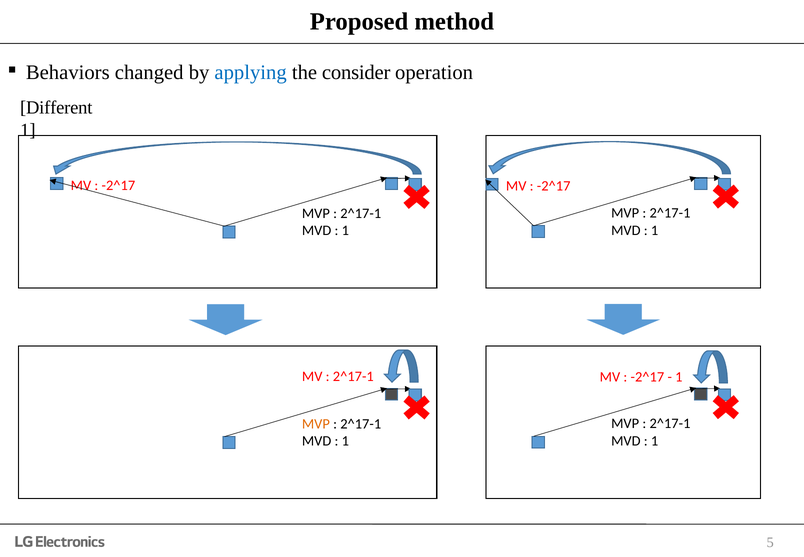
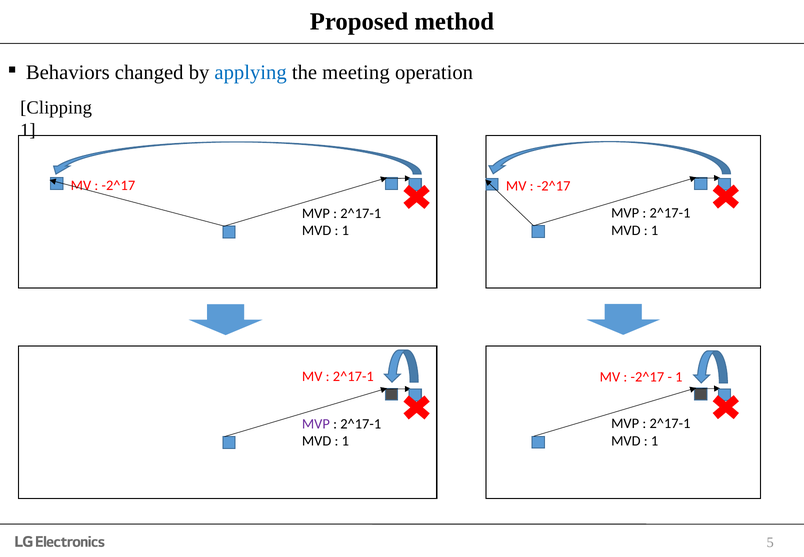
consider: consider -> meeting
Different: Different -> Clipping
MVP at (316, 423) colour: orange -> purple
